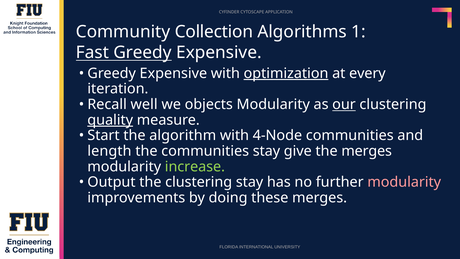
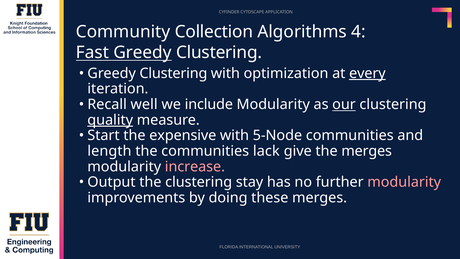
1: 1 -> 4
Fast Greedy Expensive: Expensive -> Clustering
Expensive at (173, 73): Expensive -> Clustering
optimization underline: present -> none
every underline: none -> present
objects: objects -> include
algorithm: algorithm -> expensive
4-Node: 4-Node -> 5-Node
communities stay: stay -> lack
increase colour: light green -> pink
